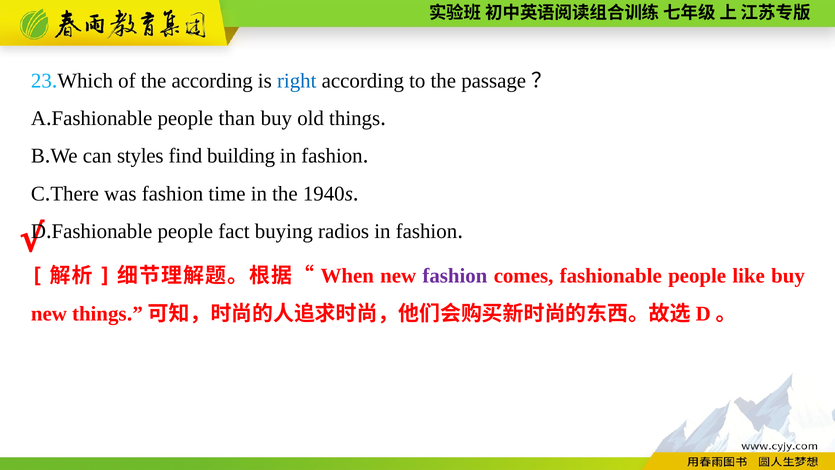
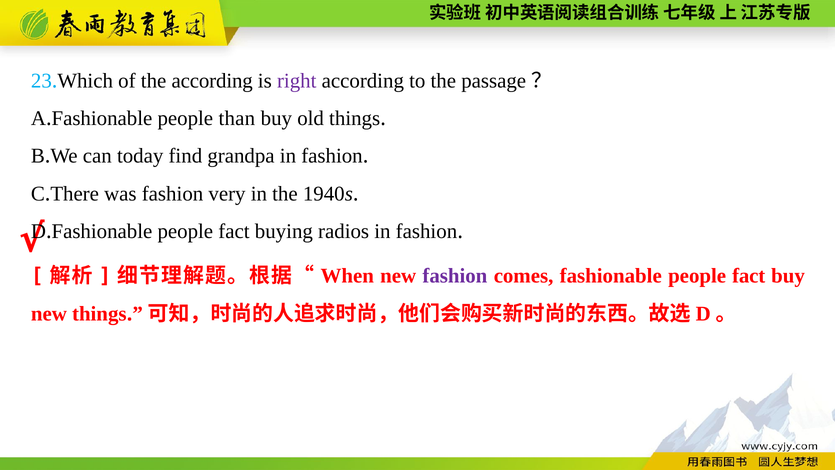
right colour: blue -> purple
styles: styles -> today
building: building -> grandpa
time: time -> very
comes fashionable people like: like -> fact
